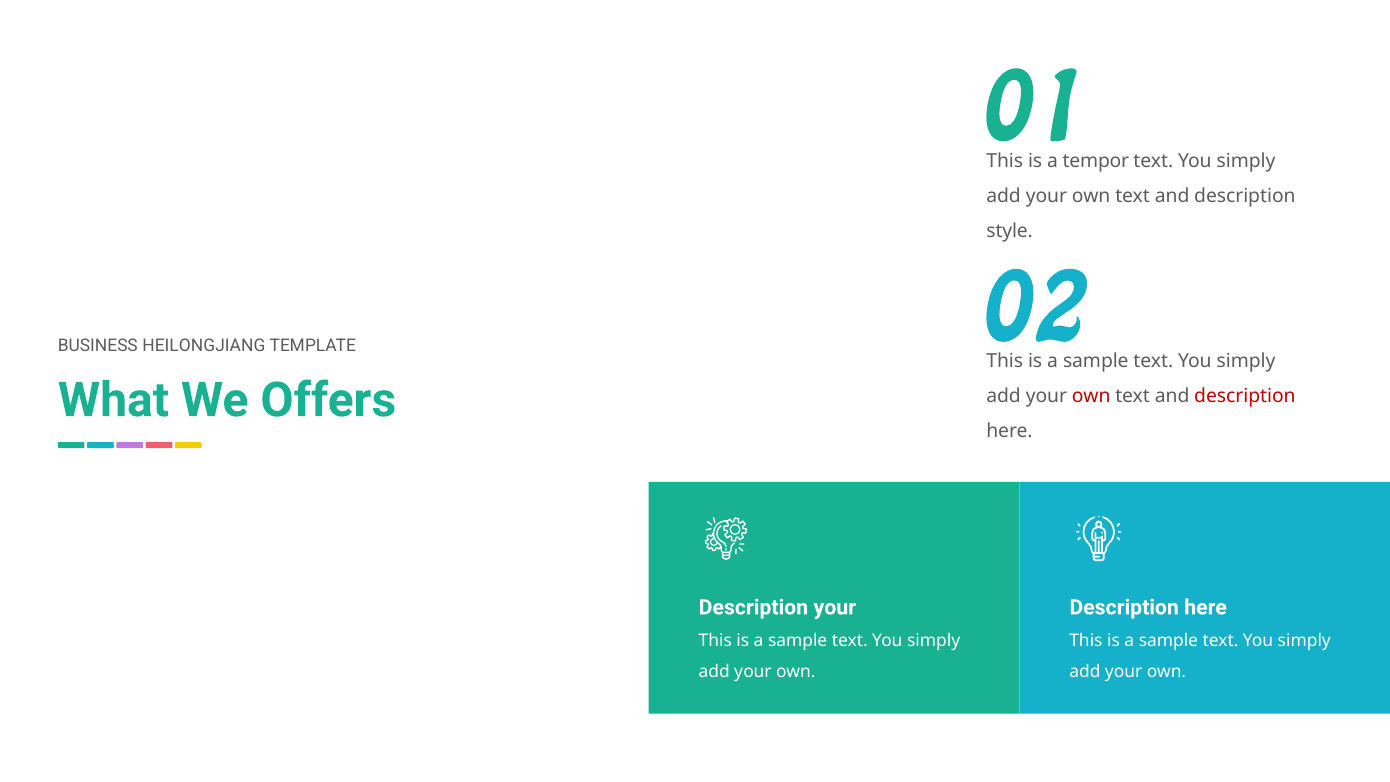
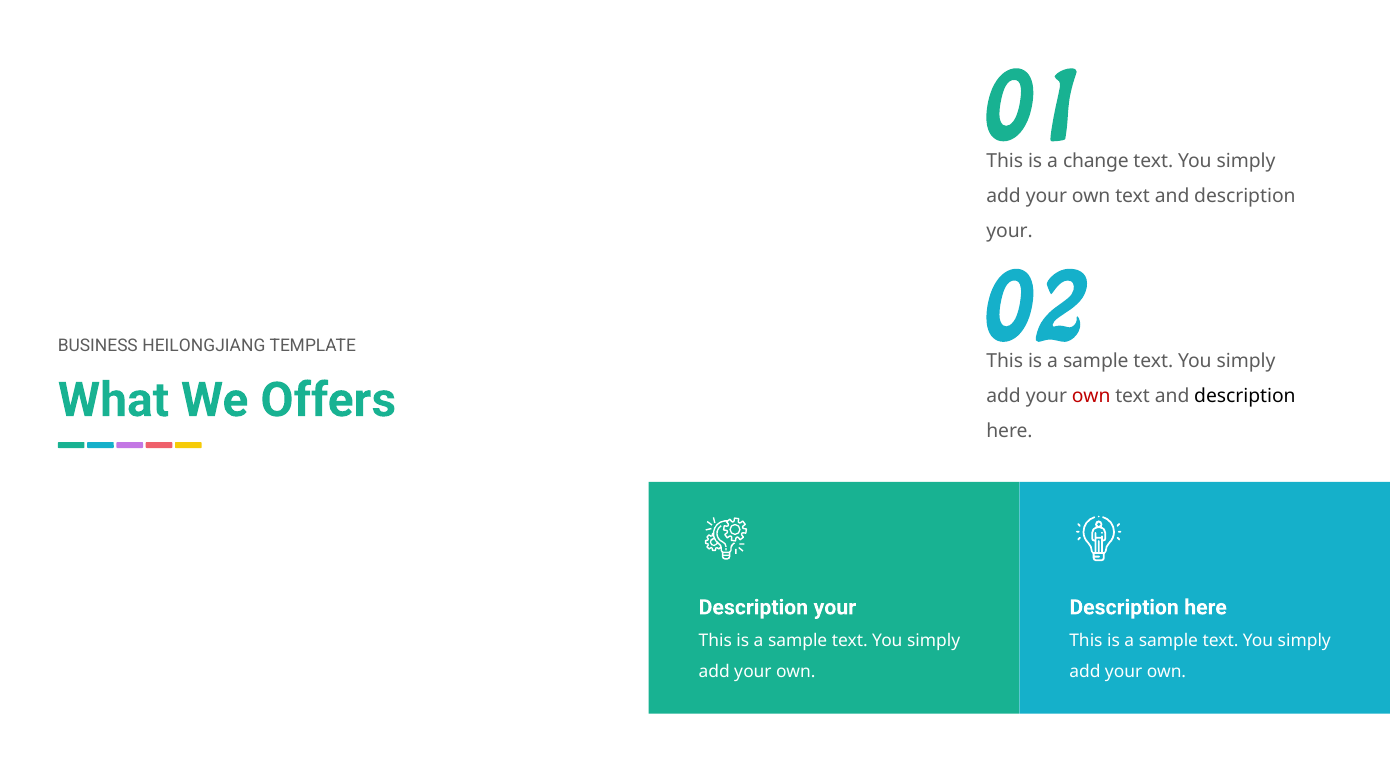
tempor: tempor -> change
style at (1010, 231): style -> your
description at (1245, 396) colour: red -> black
